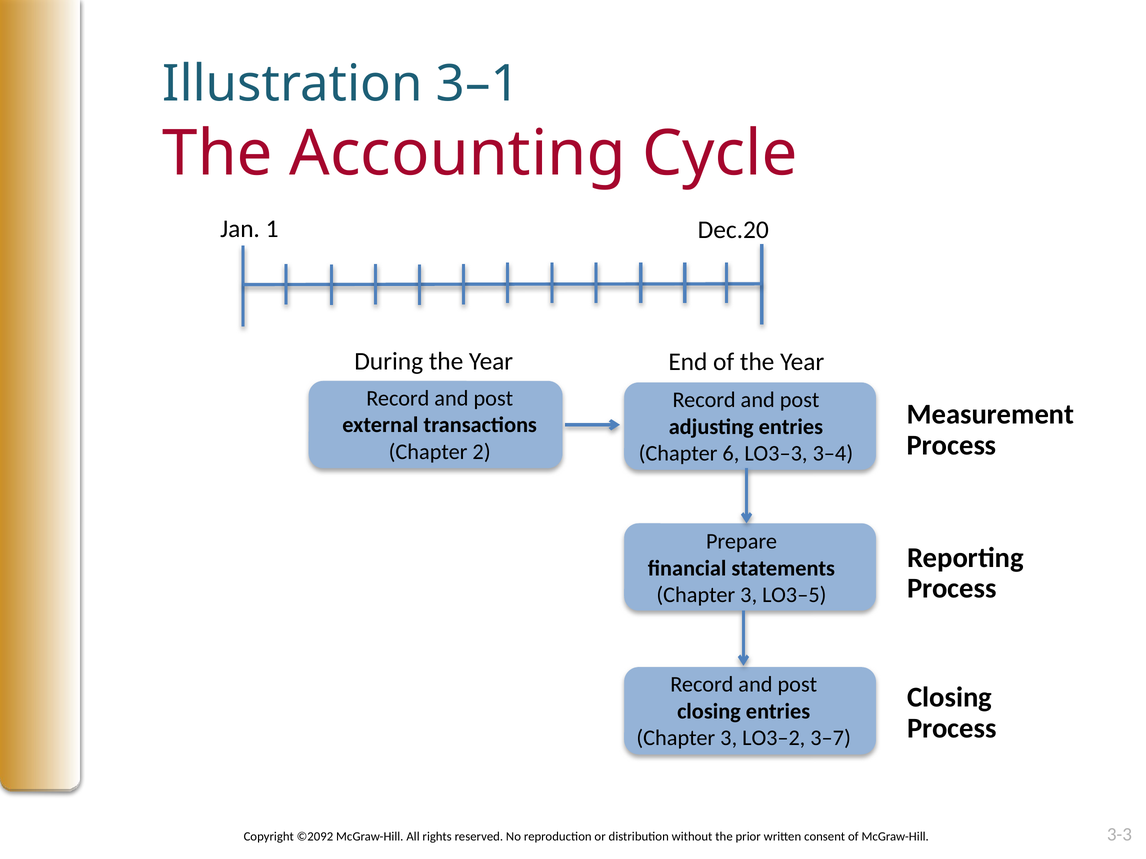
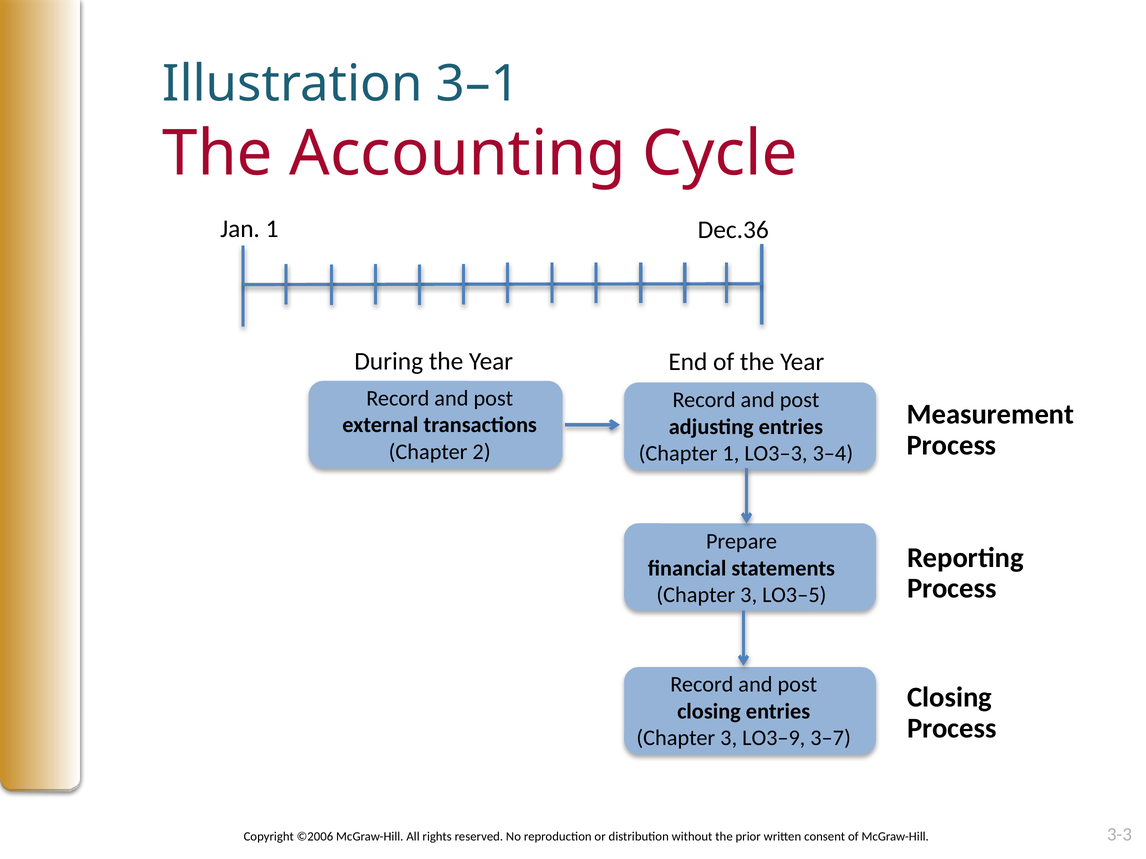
Dec.20: Dec.20 -> Dec.36
Chapter 6: 6 -> 1
LO3–2: LO3–2 -> LO3–9
©2092: ©2092 -> ©2006
